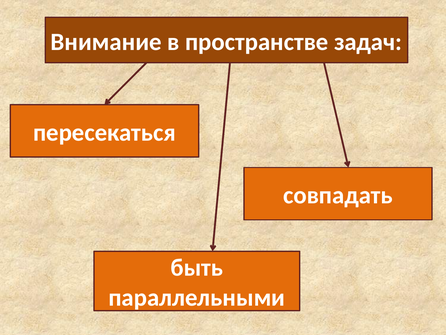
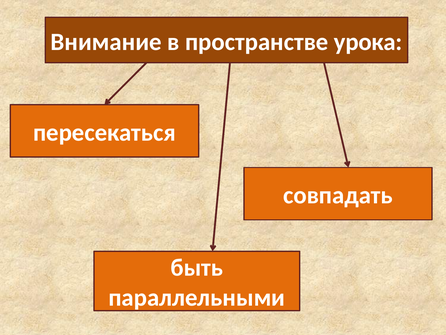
задач: задач -> урока
